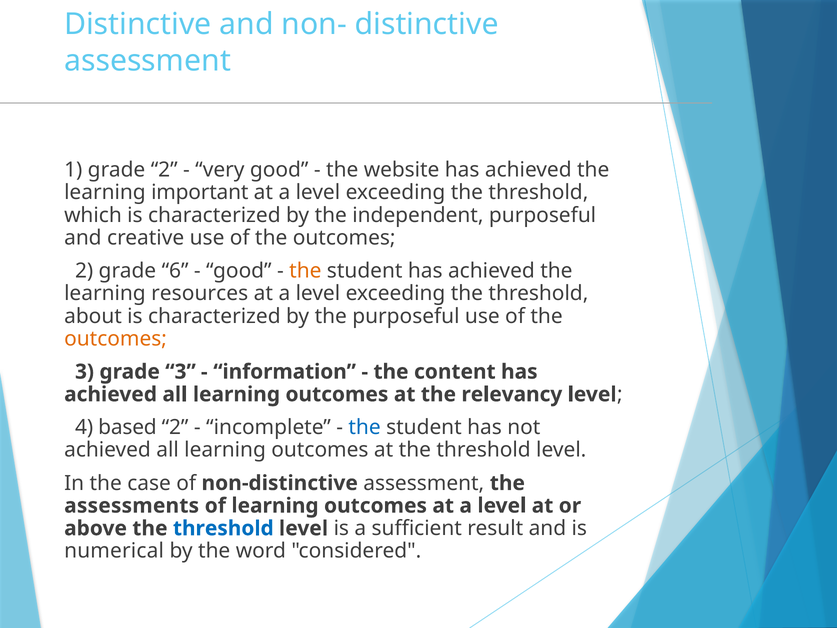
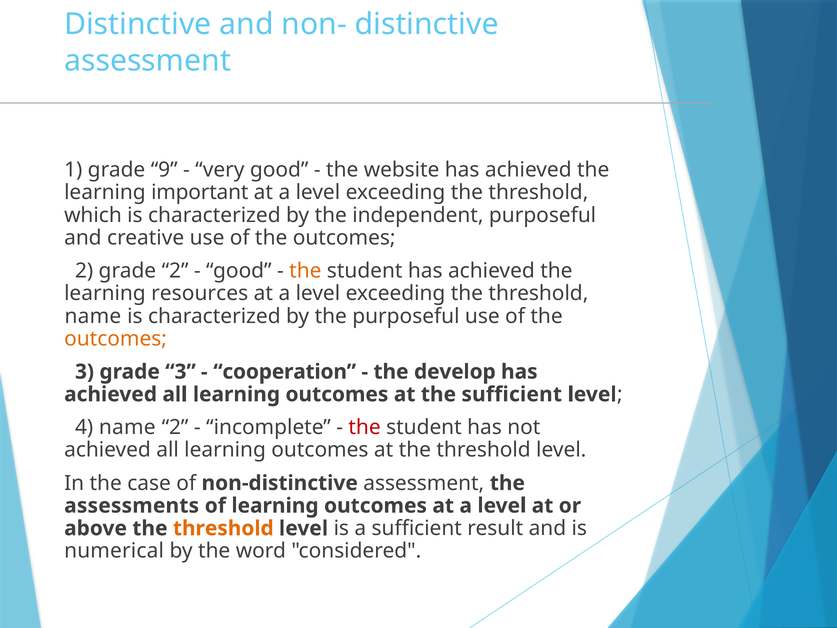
grade 2: 2 -> 9
grade 6: 6 -> 2
about at (93, 316): about -> name
information: information -> cooperation
content: content -> develop
the relevancy: relevancy -> sufficient
4 based: based -> name
the at (365, 427) colour: blue -> red
threshold at (223, 528) colour: blue -> orange
